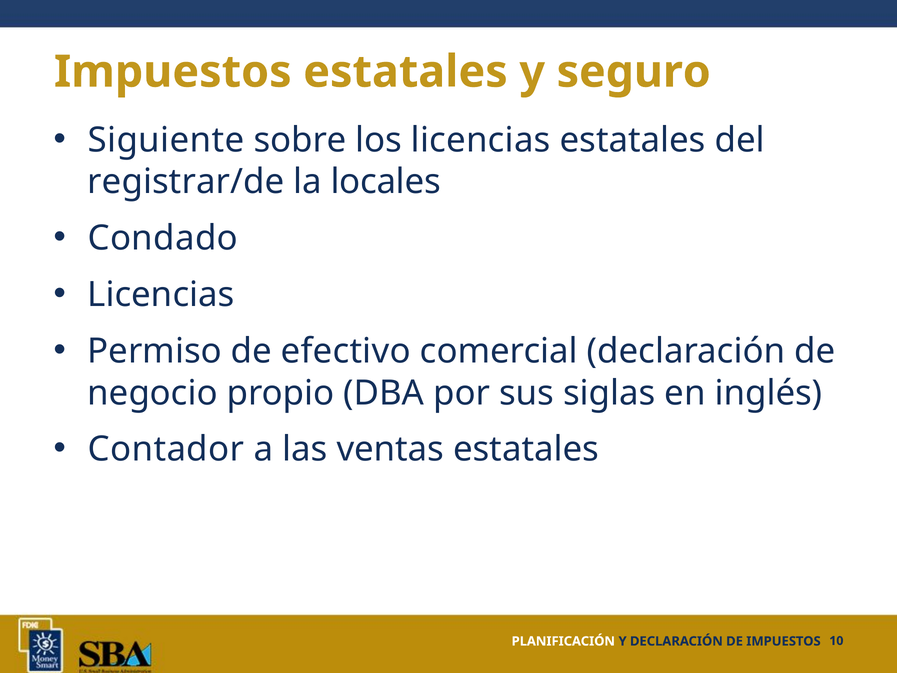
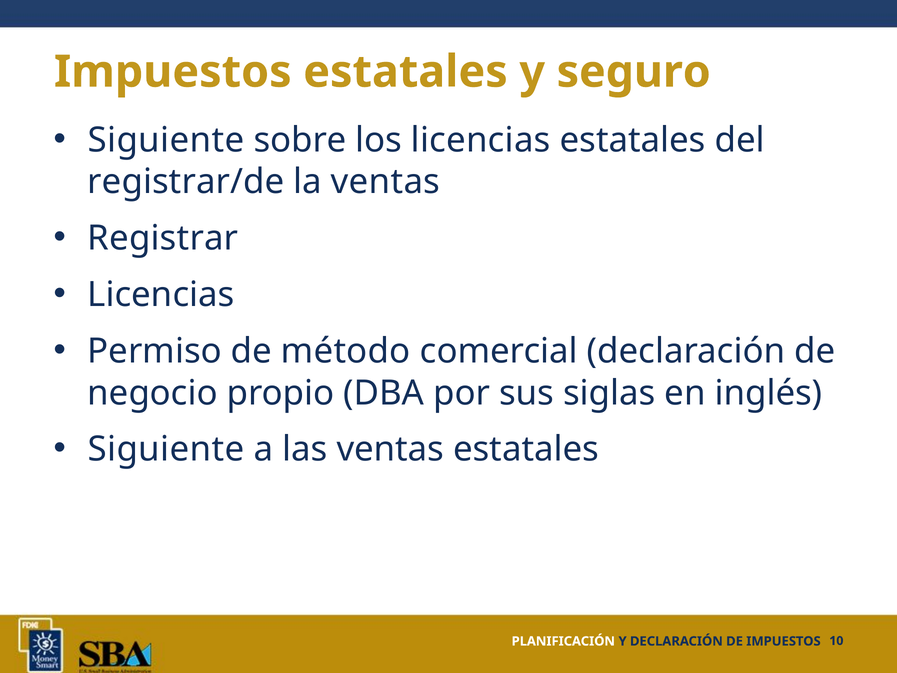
la locales: locales -> ventas
Condado: Condado -> Registrar
efectivo: efectivo -> método
Contador at (166, 449): Contador -> Siguiente
